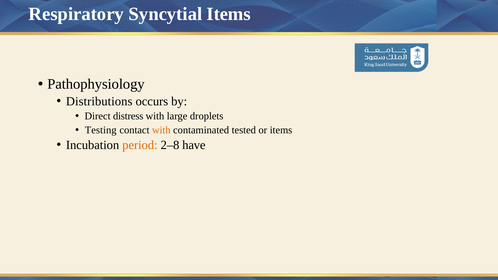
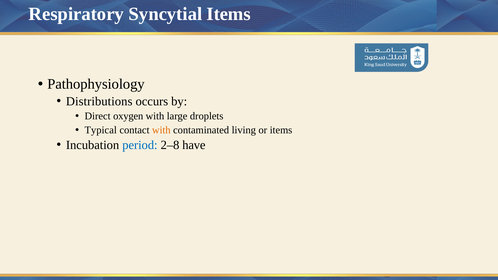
distress: distress -> oxygen
Testing: Testing -> Typical
tested: tested -> living
period colour: orange -> blue
